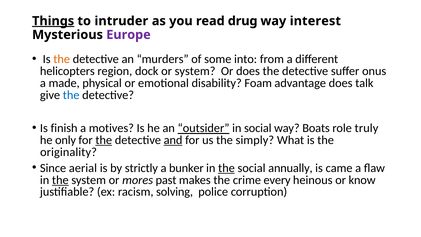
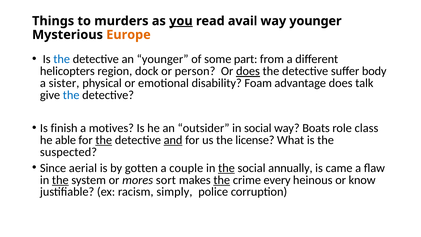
Things underline: present -> none
intruder: intruder -> murders
you underline: none -> present
drug: drug -> avail
way interest: interest -> younger
Europe colour: purple -> orange
the at (62, 59) colour: orange -> blue
an murders: murders -> younger
into: into -> part
or system: system -> person
does at (248, 71) underline: none -> present
onus: onus -> body
made: made -> sister
outsider underline: present -> none
truly: truly -> class
only: only -> able
simply: simply -> license
originality: originality -> suspected
strictly: strictly -> gotten
bunker: bunker -> couple
past: past -> sort
the at (222, 180) underline: none -> present
solving: solving -> simply
